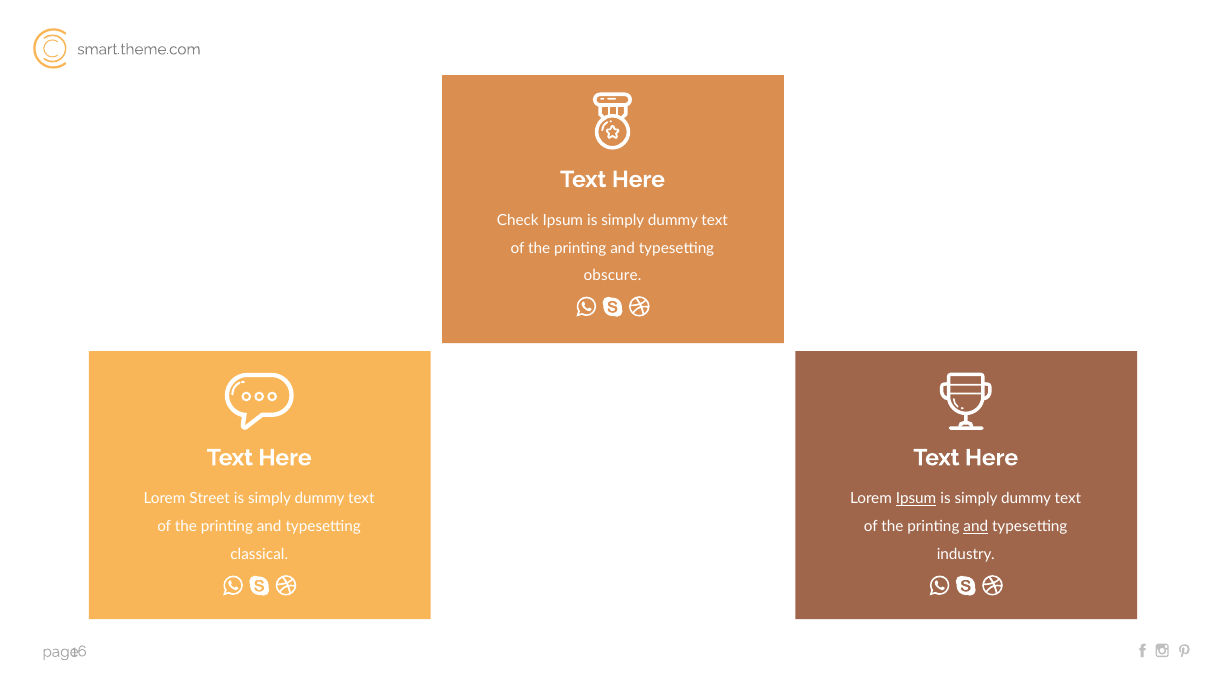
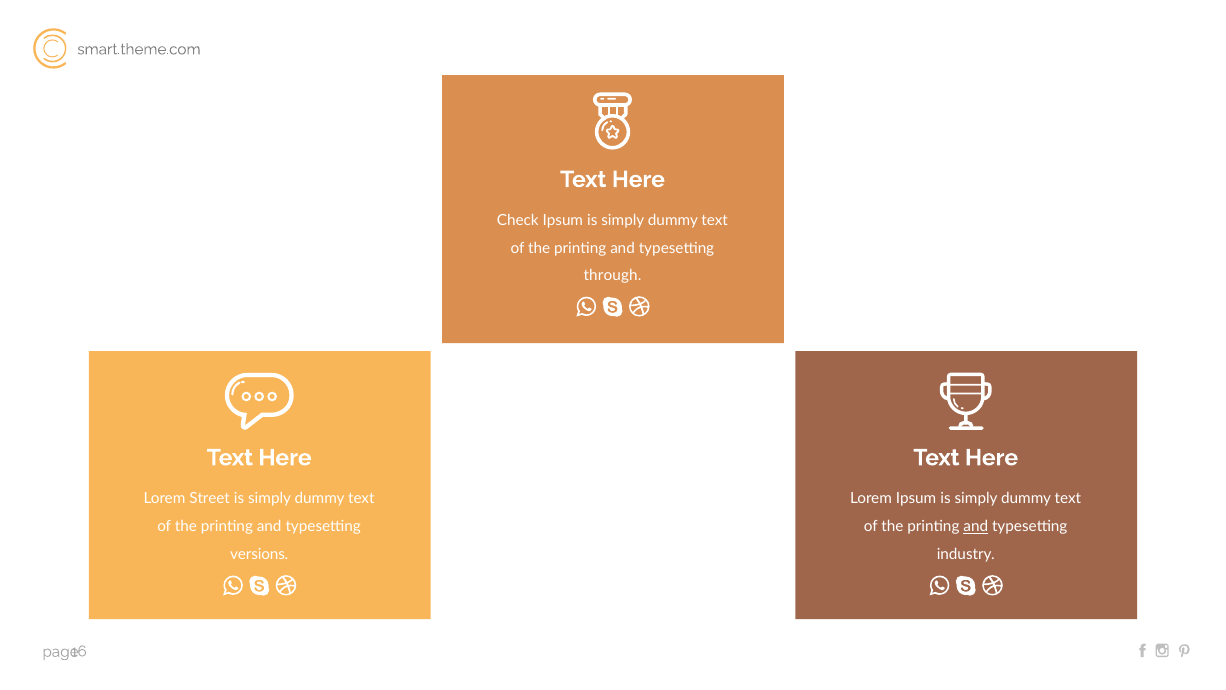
obscure: obscure -> through
Ipsum at (916, 499) underline: present -> none
classical: classical -> versions
